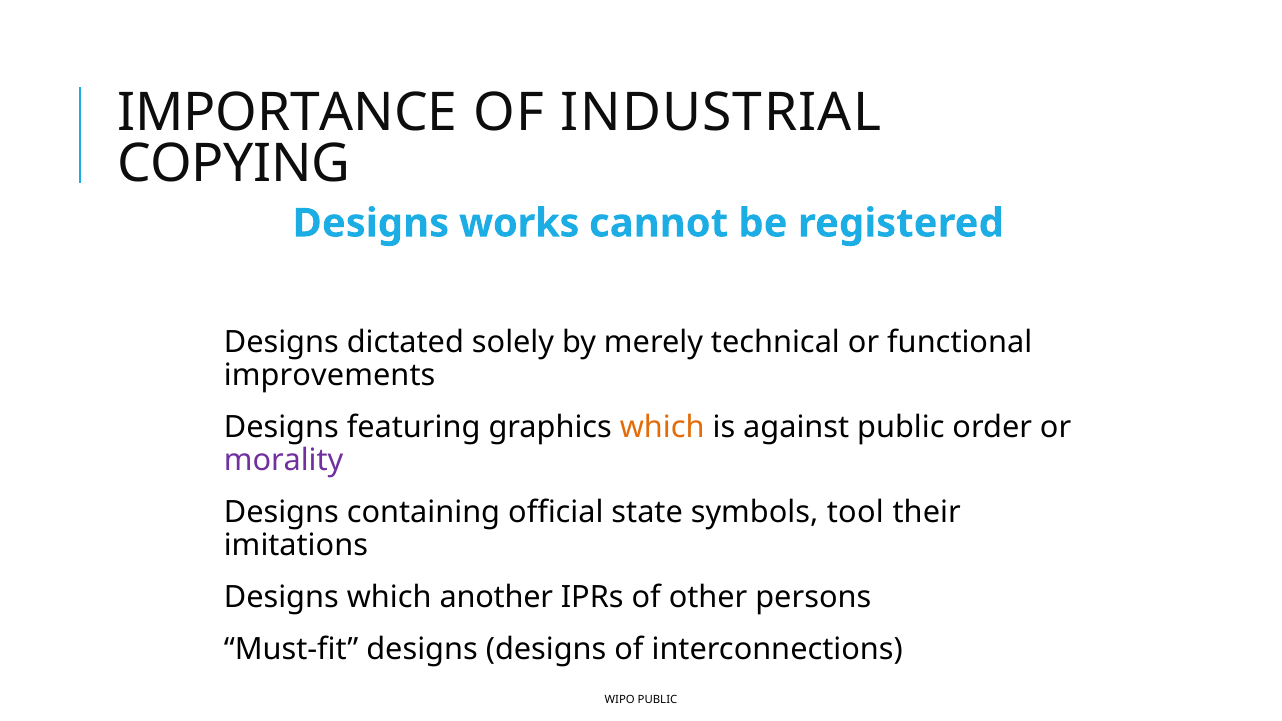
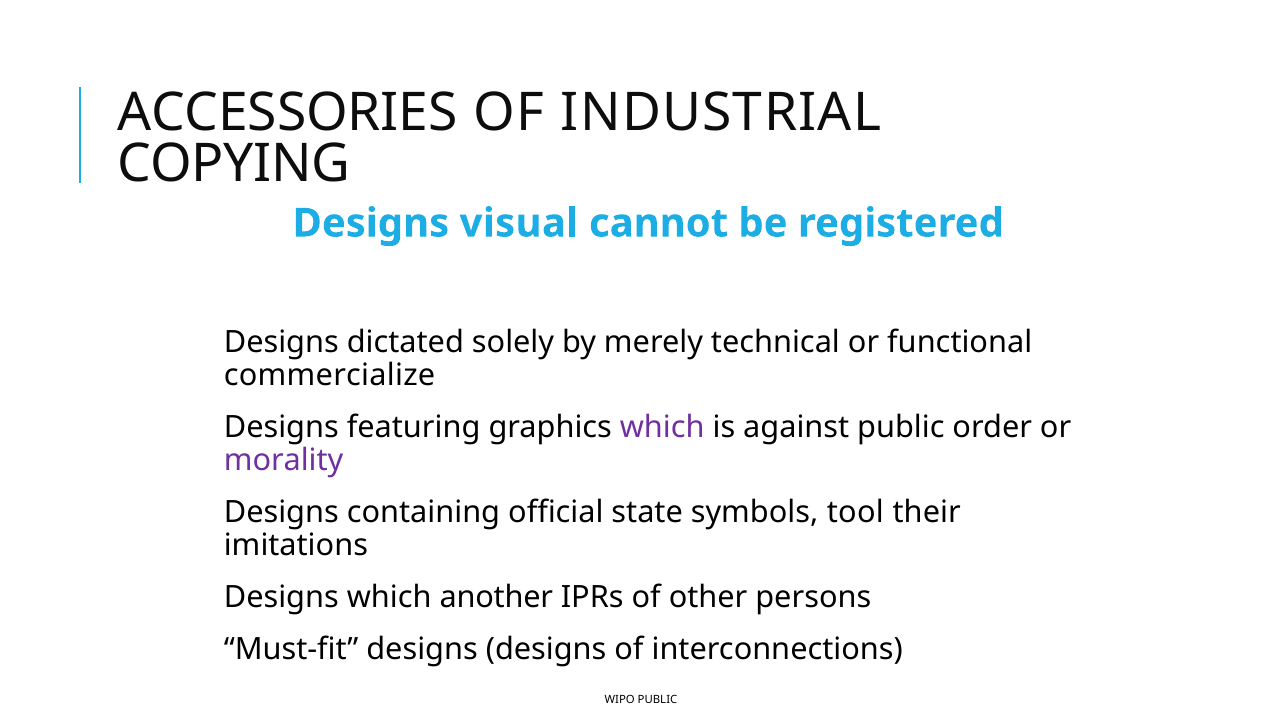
IMPORTANCE: IMPORTANCE -> ACCESSORIES
works: works -> visual
improvements: improvements -> commercialize
which at (662, 427) colour: orange -> purple
